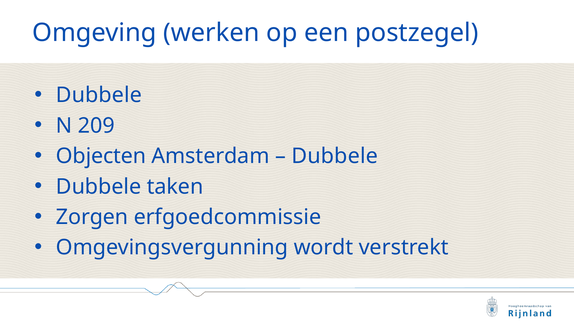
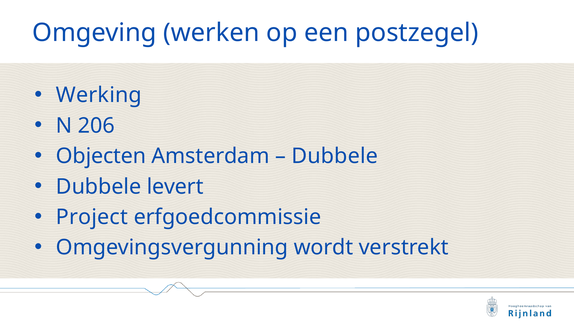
Dubbele at (99, 95): Dubbele -> Werking
209: 209 -> 206
taken: taken -> levert
Zorgen: Zorgen -> Project
